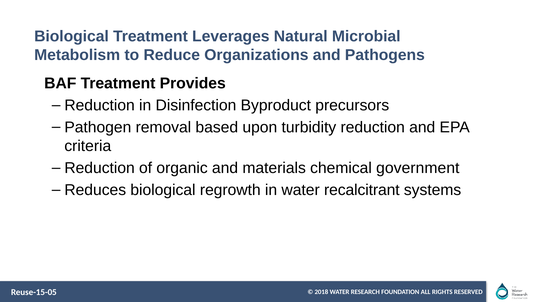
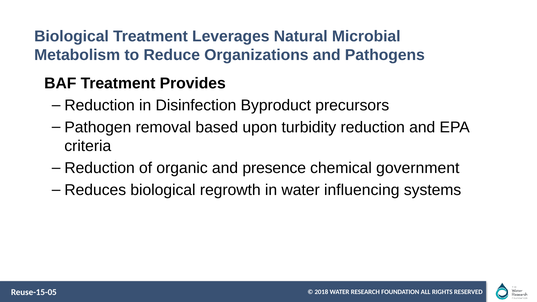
materials: materials -> presence
recalcitrant: recalcitrant -> influencing
